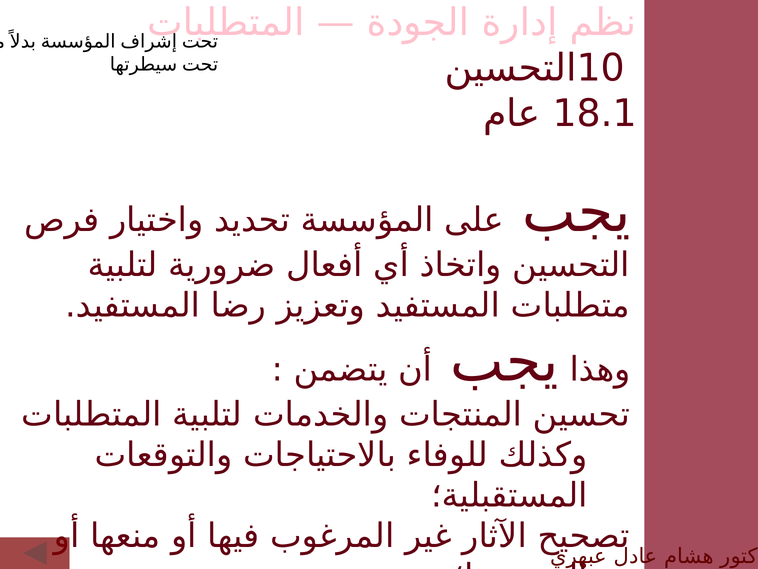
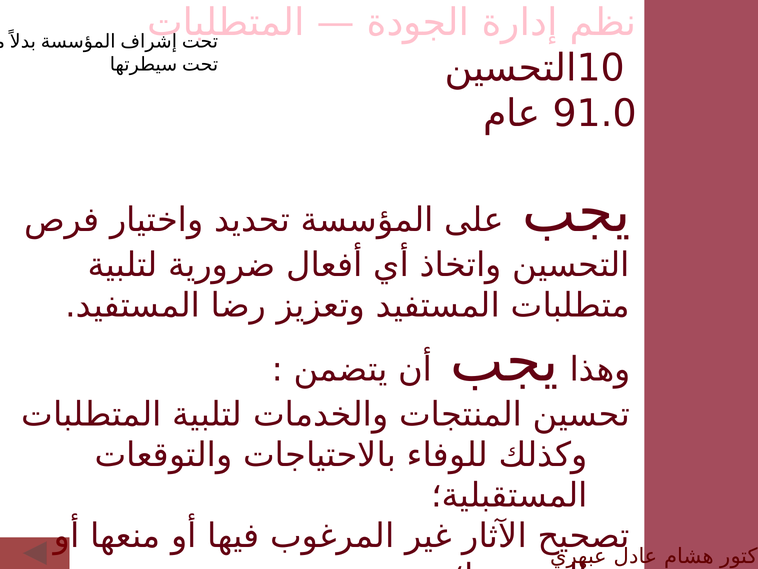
18.1: 18.1 -> 91.0
